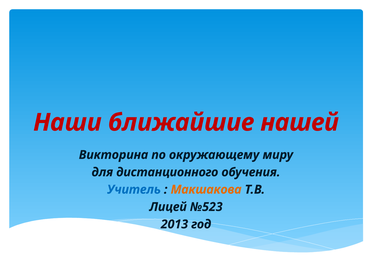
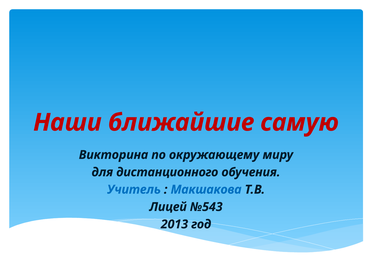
нашей: нашей -> самую
Макшакова colour: orange -> blue
№523: №523 -> №543
